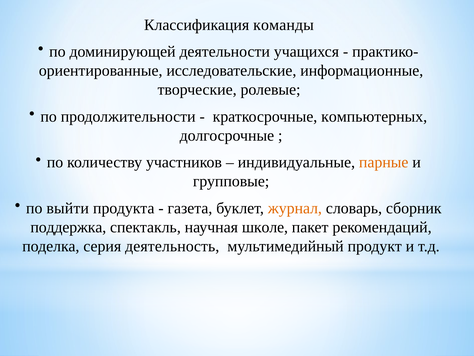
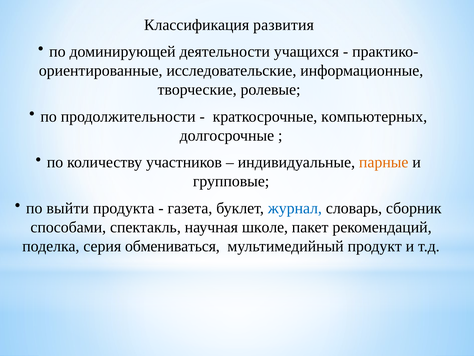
команды: команды -> развития
журнал colour: orange -> blue
поддержка: поддержка -> способами
деятельность: деятельность -> обмениваться
